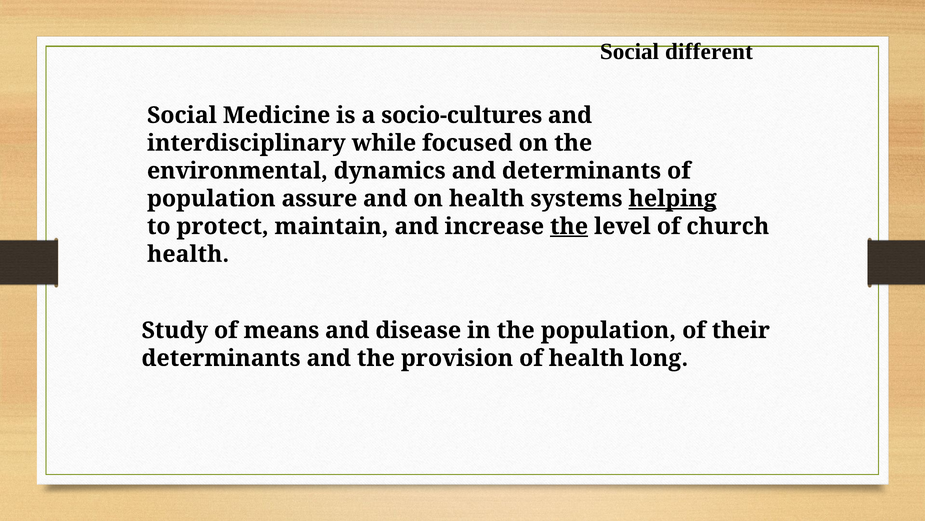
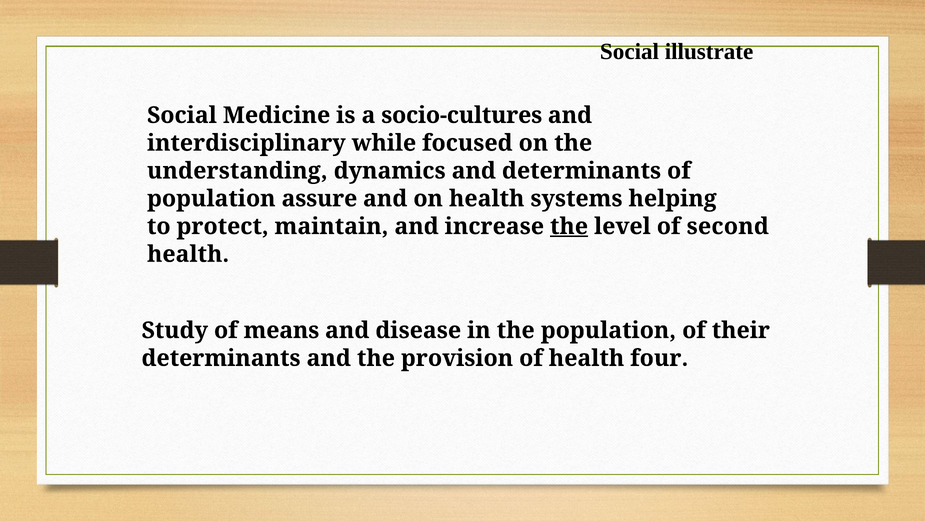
different: different -> illustrate
environmental: environmental -> understanding
helping underline: present -> none
church: church -> second
long: long -> four
